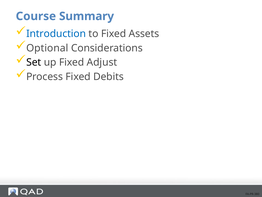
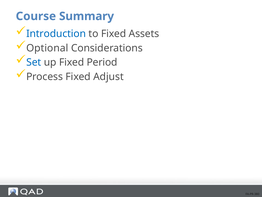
Set colour: black -> blue
Adjust: Adjust -> Period
Debits: Debits -> Adjust
